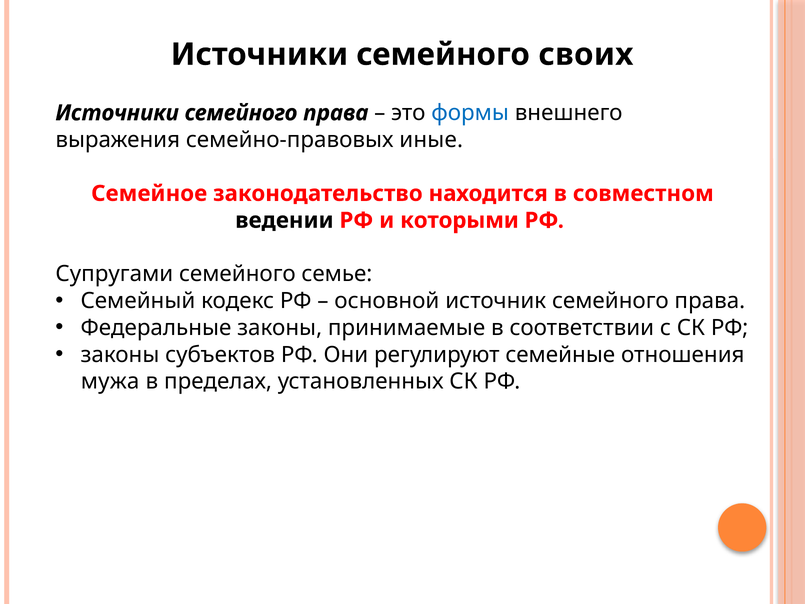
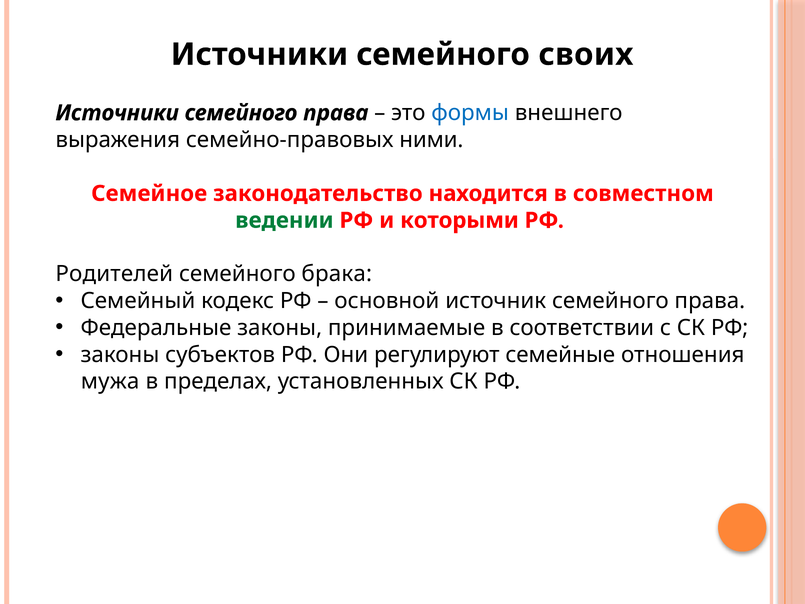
иные: иные -> ними
ведении colour: black -> green
Супругами: Супругами -> Родителей
семье: семье -> брака
